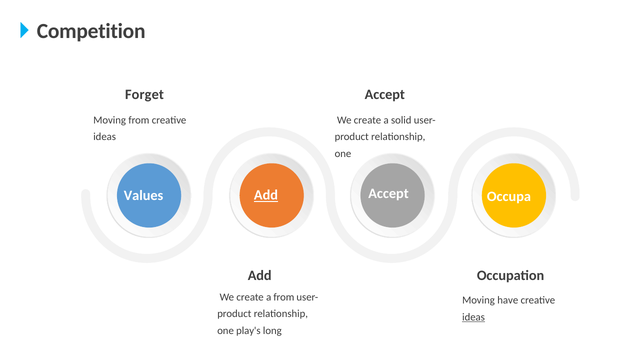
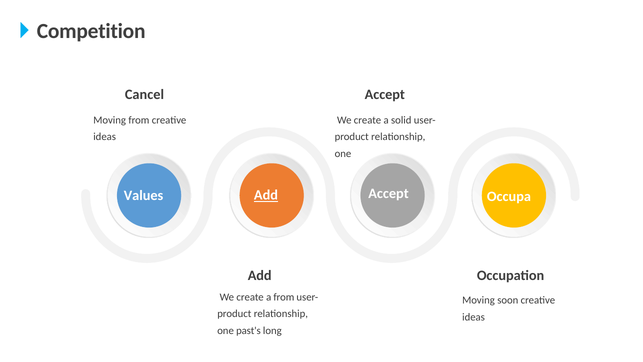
Forget: Forget -> Cancel
have: have -> soon
ideas at (474, 317) underline: present -> none
play's: play's -> past's
